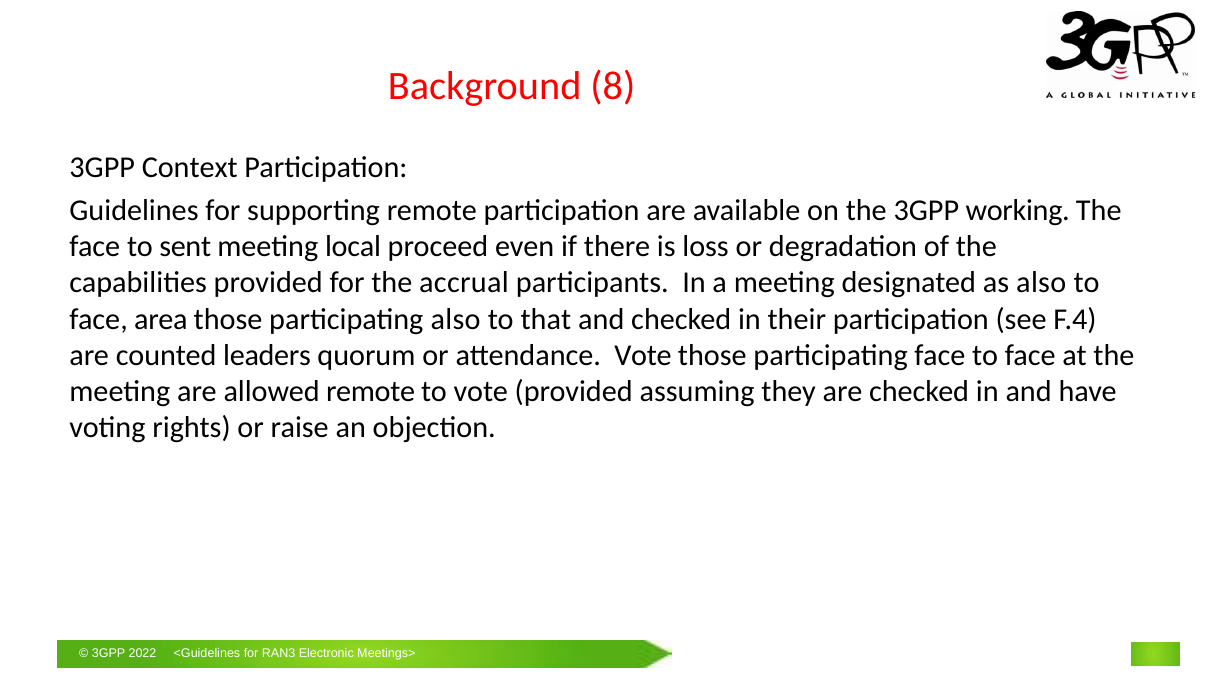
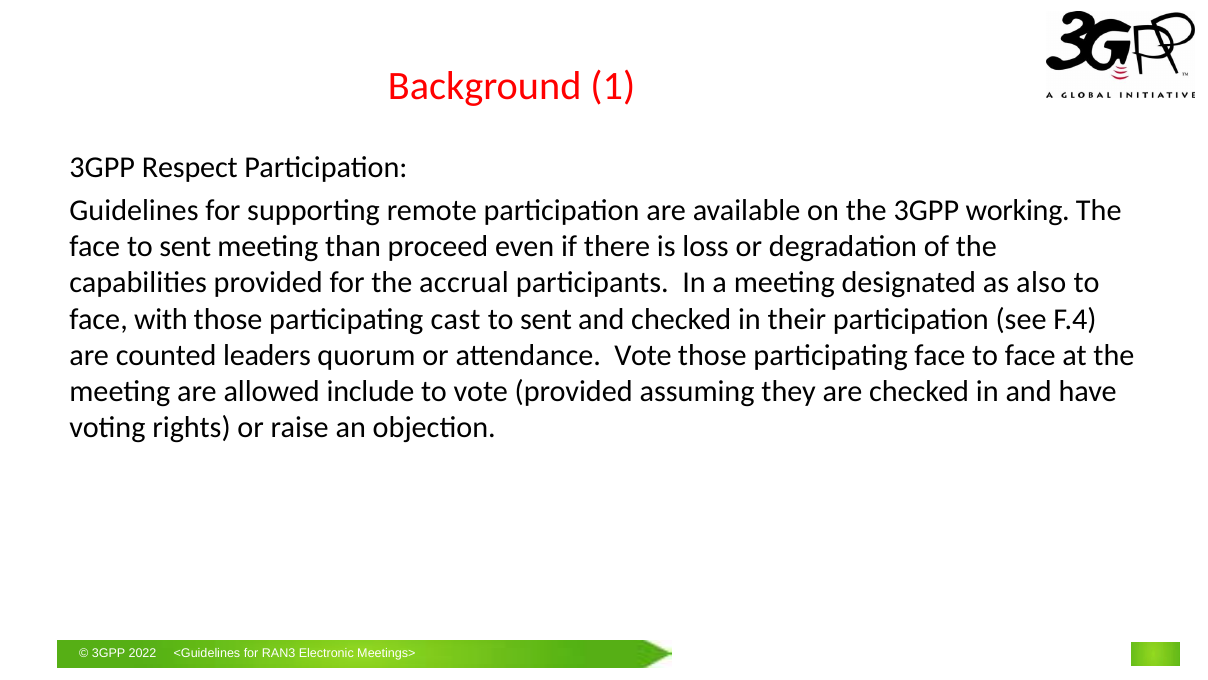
8: 8 -> 1
Context: Context -> Respect
local: local -> than
area: area -> with
participating also: also -> cast
that at (546, 319): that -> sent
allowed remote: remote -> include
